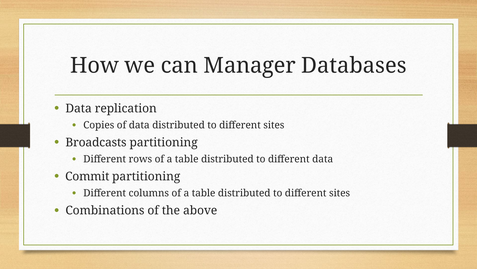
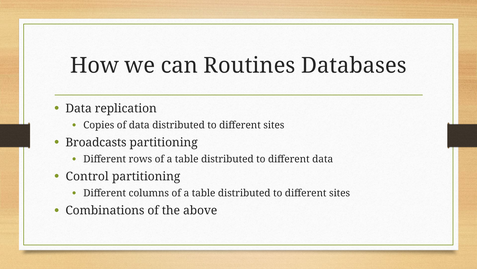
Manager: Manager -> Routines
Commit: Commit -> Control
